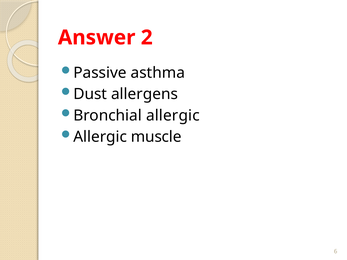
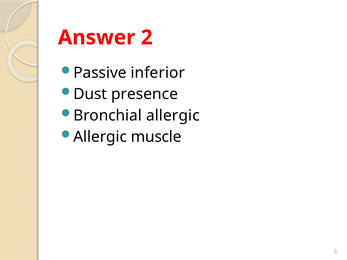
asthma: asthma -> inferior
allergens: allergens -> presence
